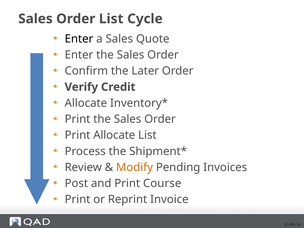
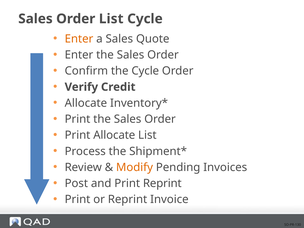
Enter at (79, 39) colour: black -> orange
the Later: Later -> Cycle
Print Course: Course -> Reprint
